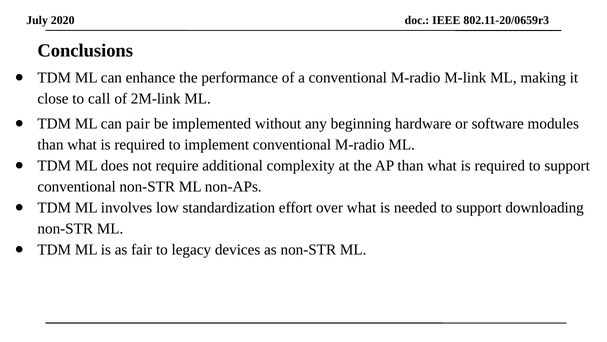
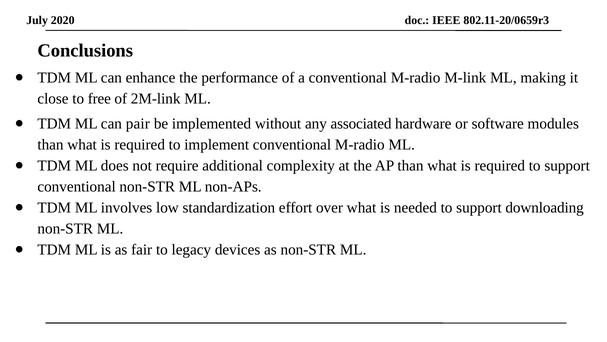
call: call -> free
beginning: beginning -> associated
